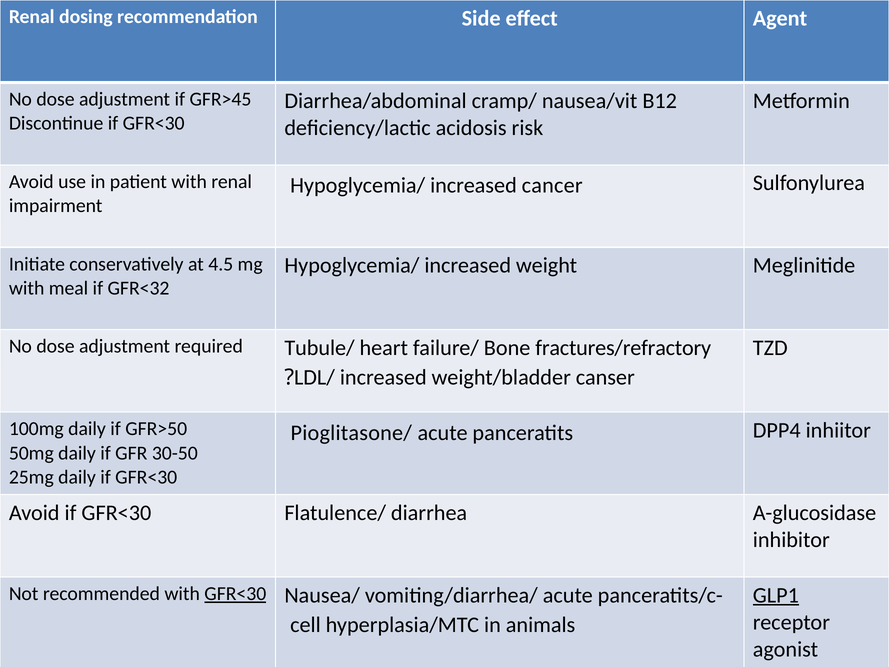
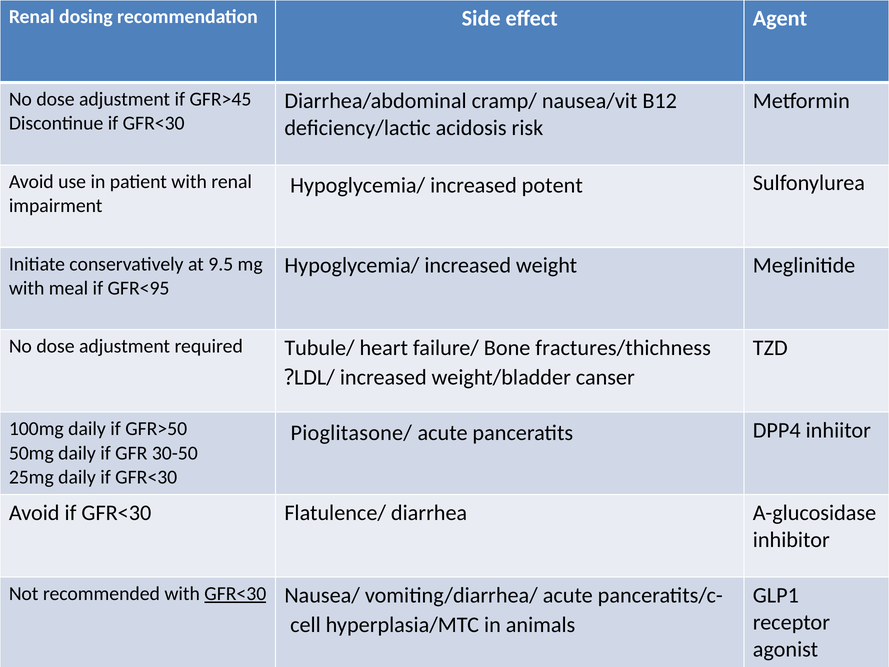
cancer: cancer -> potent
4.5: 4.5 -> 9.5
GFR<32: GFR<32 -> GFR<95
fractures/refractory: fractures/refractory -> fractures/thichness
GLP1 underline: present -> none
